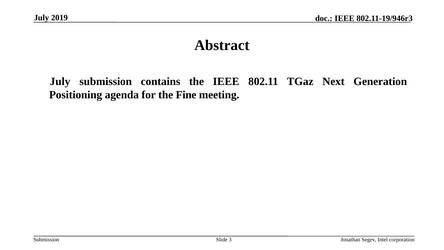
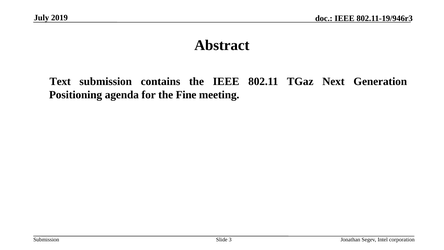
July at (60, 81): July -> Text
